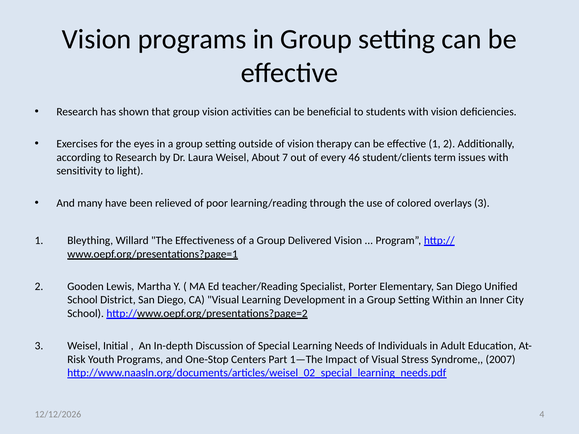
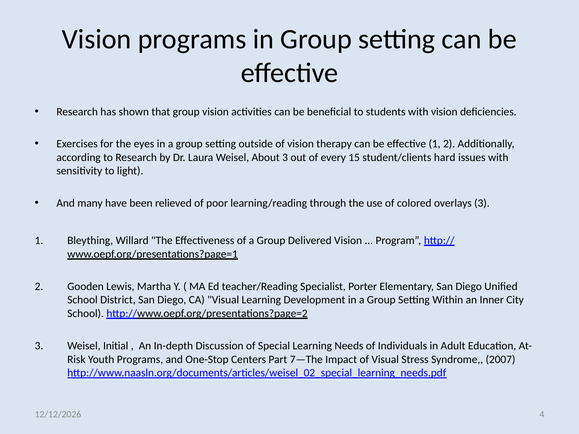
About 7: 7 -> 3
46: 46 -> 15
term: term -> hard
1—The: 1—The -> 7—The
